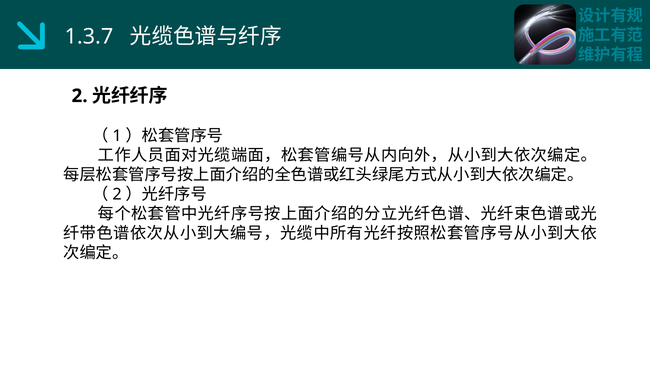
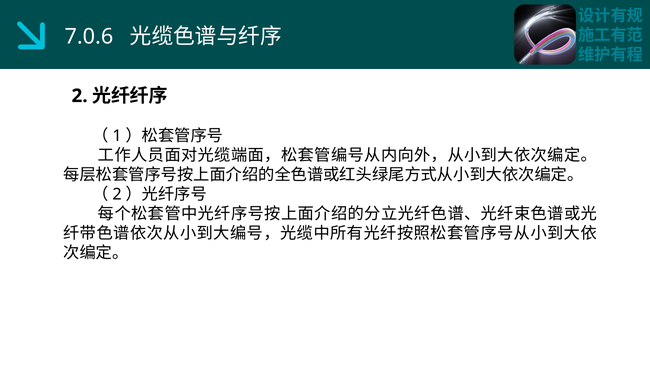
1.3.7: 1.3.7 -> 7.0.6
